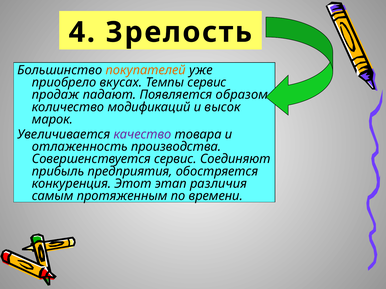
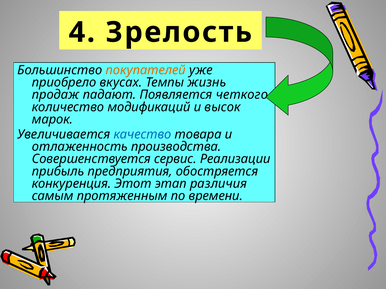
Темпы сервис: сервис -> жизнь
образом: образом -> четкого
качество colour: purple -> blue
Соединяют: Соединяют -> Реализации
